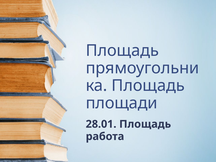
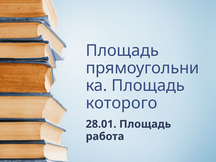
площади: площади -> которого
